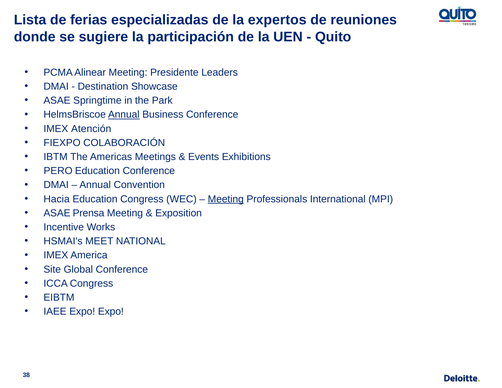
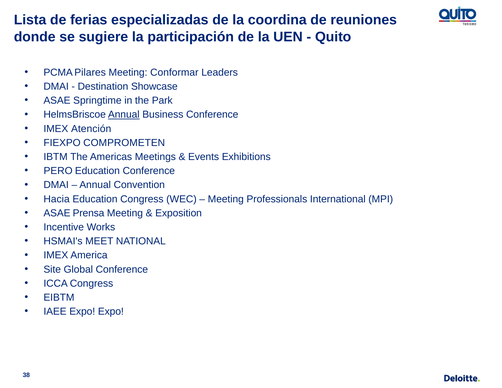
expertos: expertos -> coordina
Alinear: Alinear -> Pilares
Presidente: Presidente -> Conformar
COLABORACIÓN: COLABORACIÓN -> COMPROMETEN
Meeting at (226, 199) underline: present -> none
